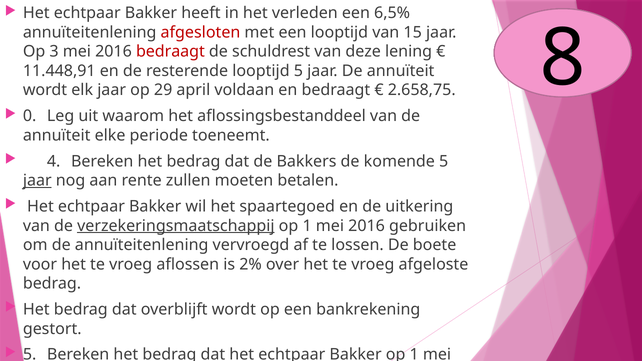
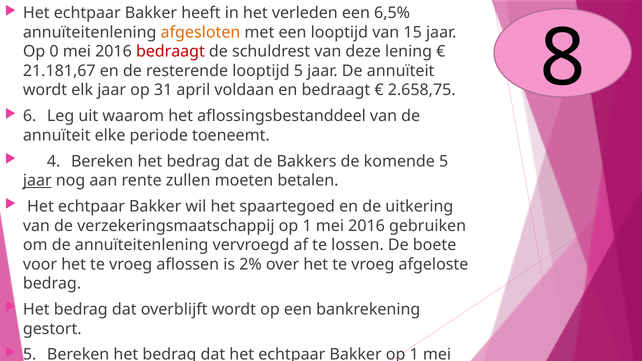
afgesloten colour: red -> orange
3: 3 -> 0
11.448,91: 11.448,91 -> 21.181,67
29: 29 -> 31
0: 0 -> 6
verzekeringsmaatschappij underline: present -> none
